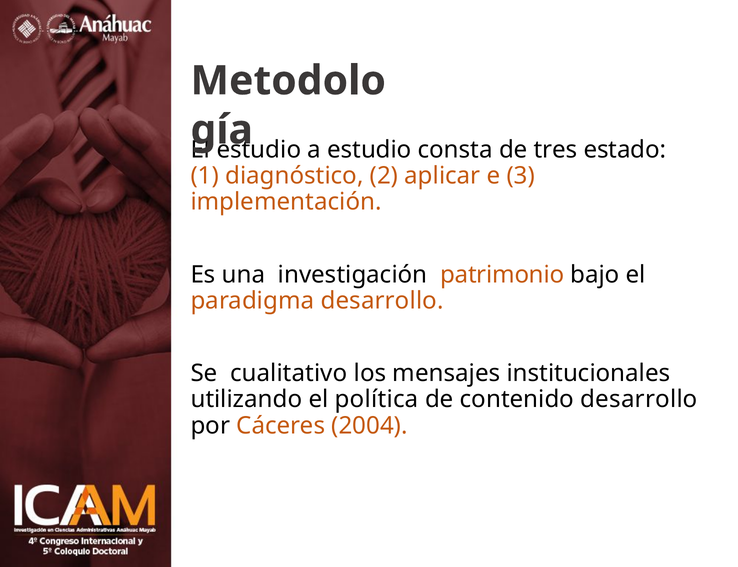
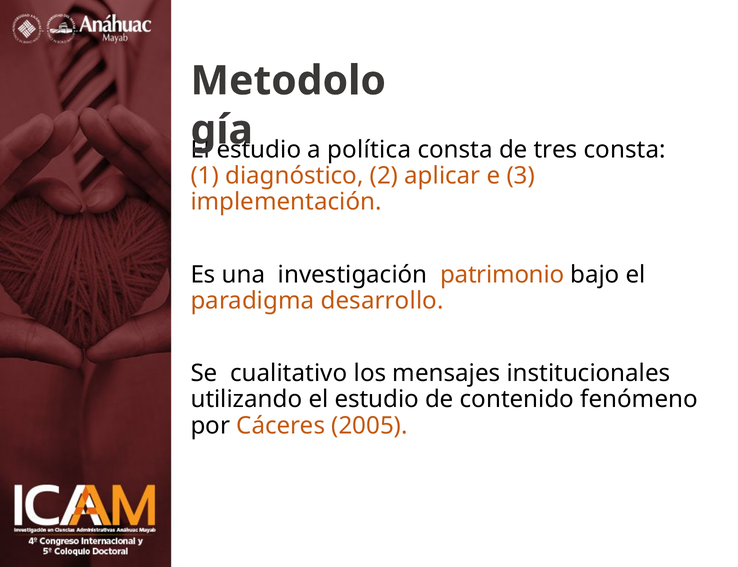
a estudio: estudio -> política
tres estado: estado -> consta
utilizando el política: política -> estudio
contenido desarrollo: desarrollo -> fenómeno
2004: 2004 -> 2005
